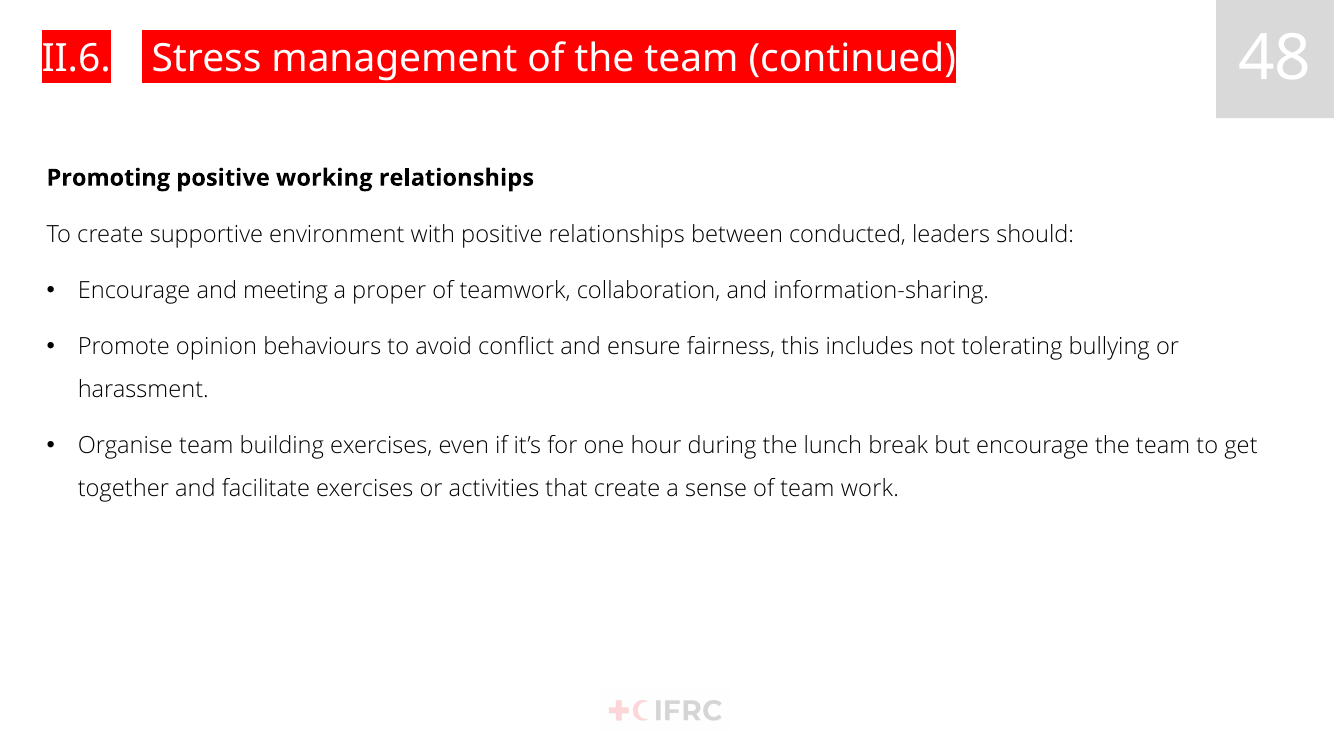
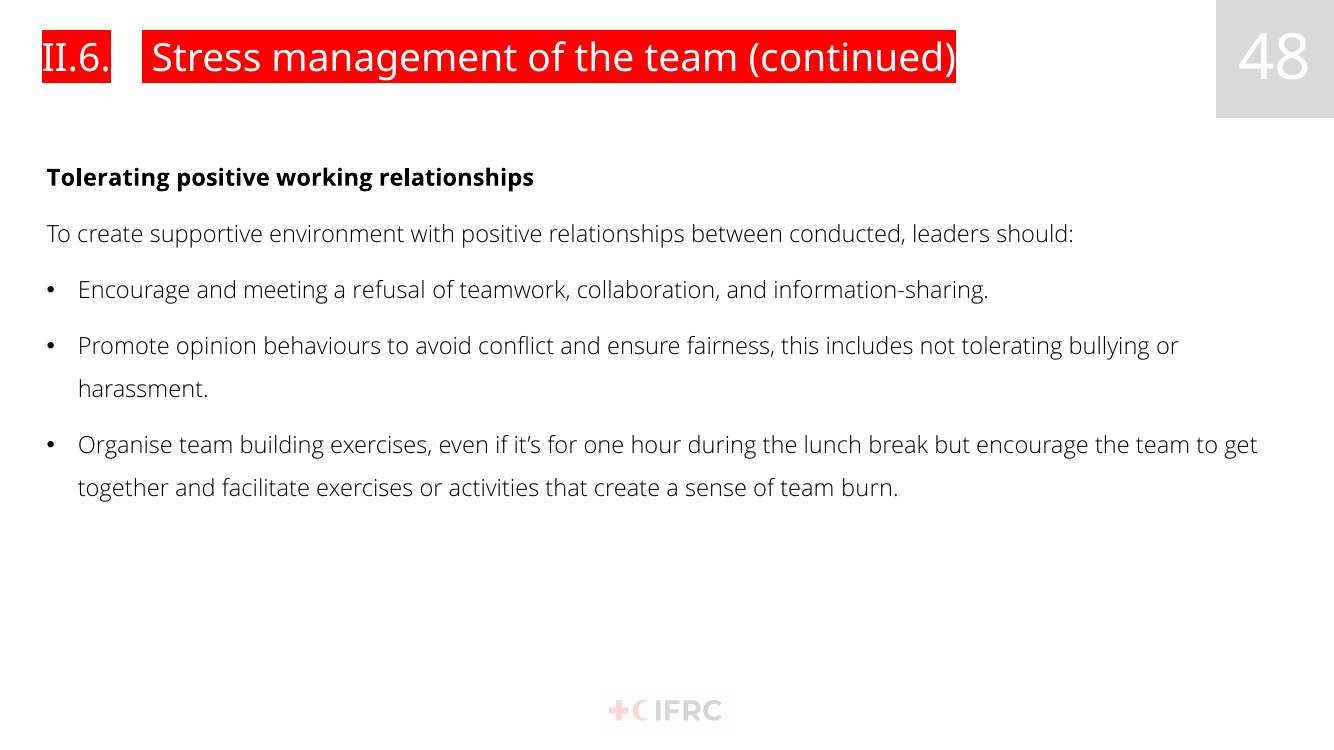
Promoting at (108, 178): Promoting -> Tolerating
proper: proper -> refusal
work: work -> burn
